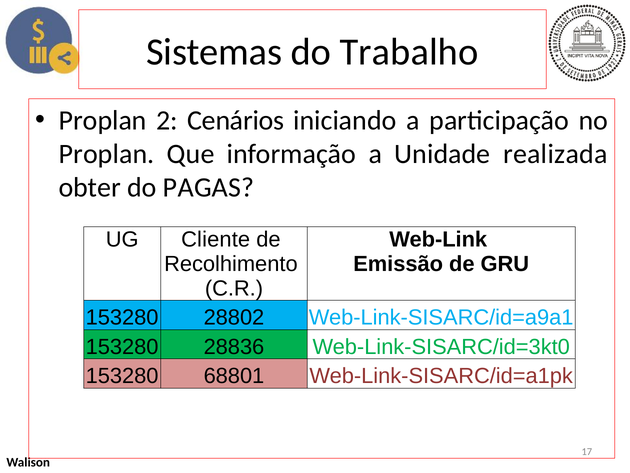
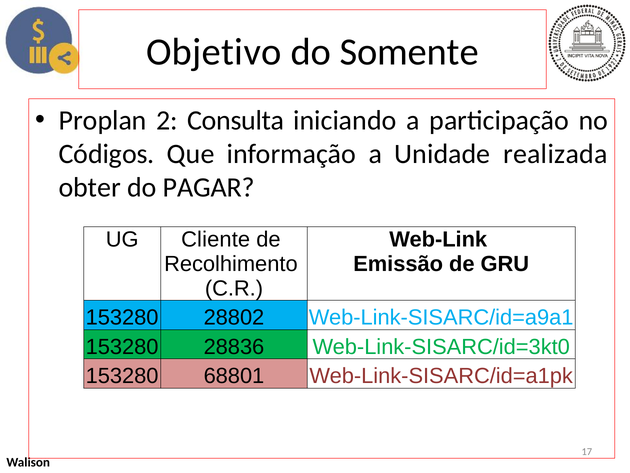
Sistemas: Sistemas -> Objetivo
Trabalho: Trabalho -> Somente
Cenários: Cenários -> Consulta
Proplan at (107, 154): Proplan -> Códigos
PAGAS: PAGAS -> PAGAR
